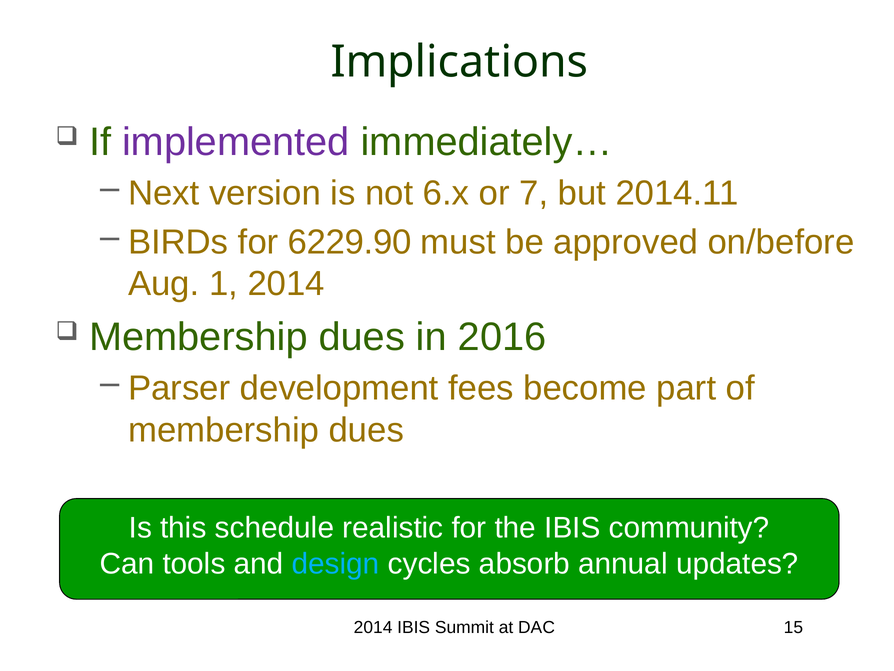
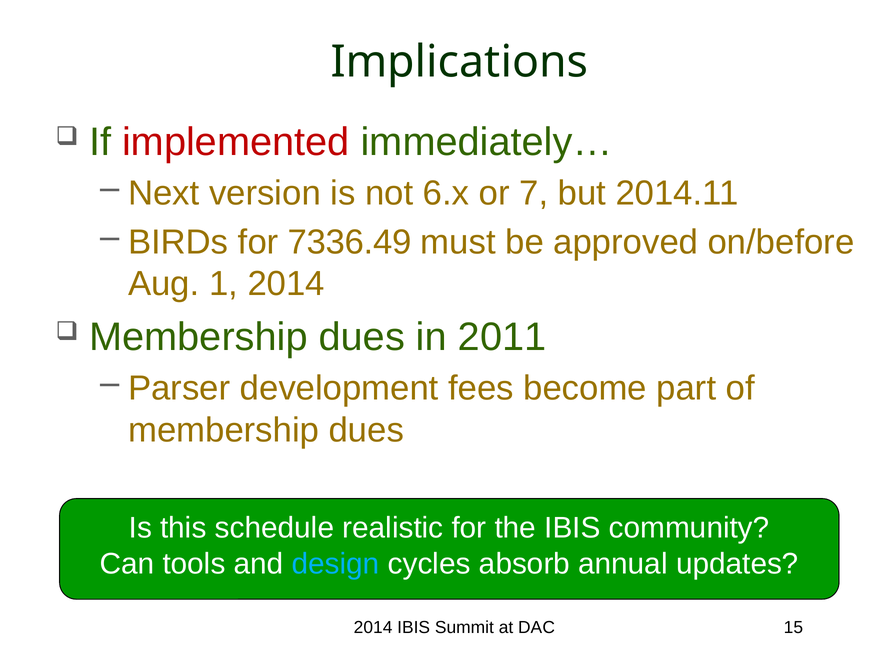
implemented colour: purple -> red
6229.90: 6229.90 -> 7336.49
2016: 2016 -> 2011
